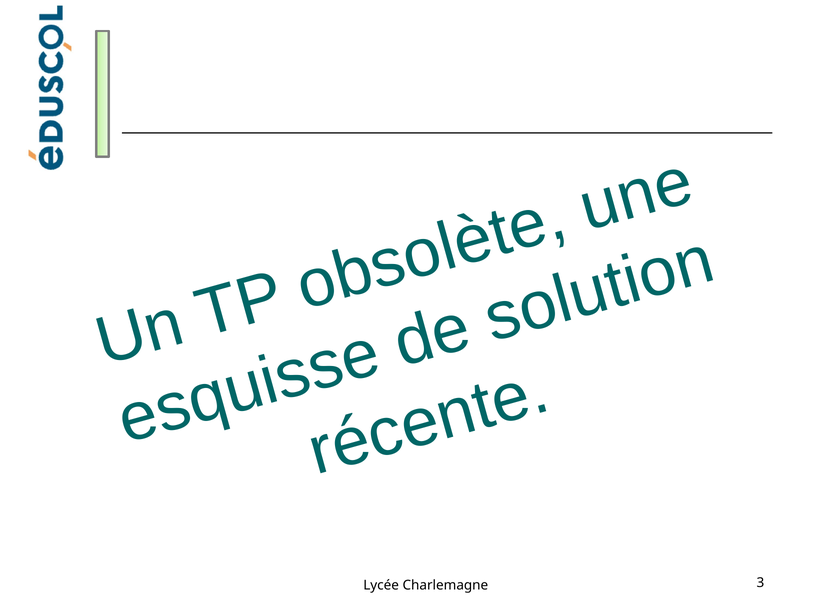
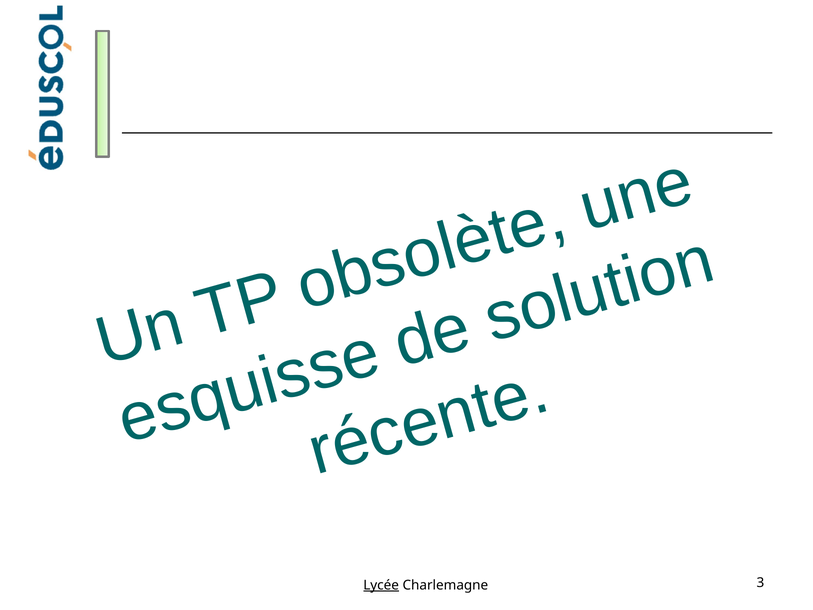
Lycée underline: none -> present
